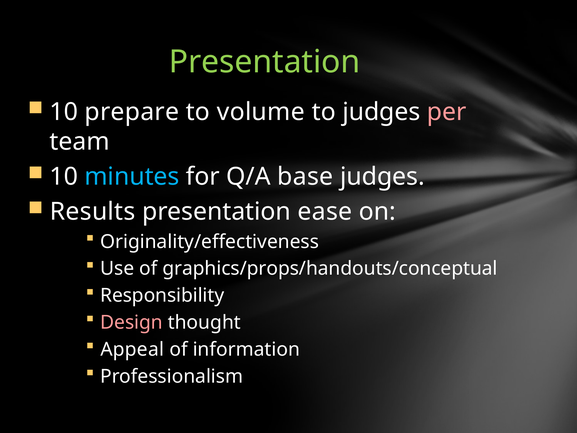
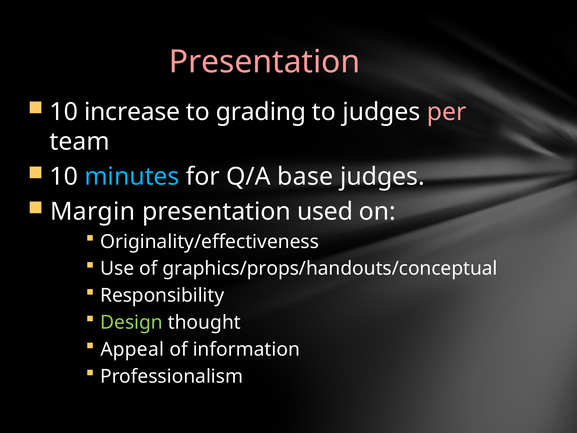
Presentation at (265, 62) colour: light green -> pink
prepare: prepare -> increase
volume: volume -> grading
Results: Results -> Margin
ease: ease -> used
Design colour: pink -> light green
